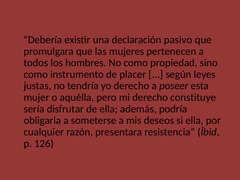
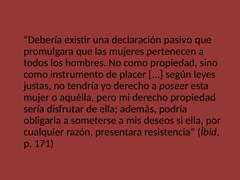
derecho constituye: constituye -> propiedad
126: 126 -> 171
